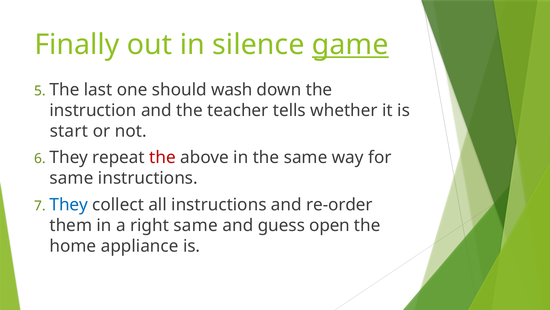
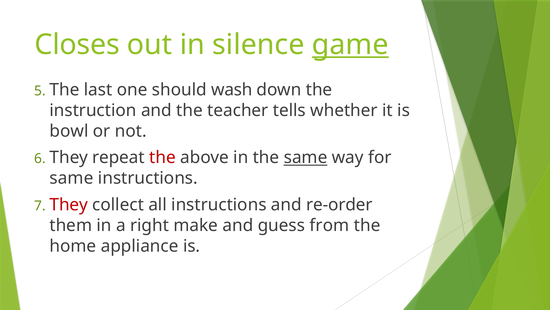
Finally: Finally -> Closes
start: start -> bowl
same at (306, 157) underline: none -> present
They at (69, 204) colour: blue -> red
right same: same -> make
open: open -> from
